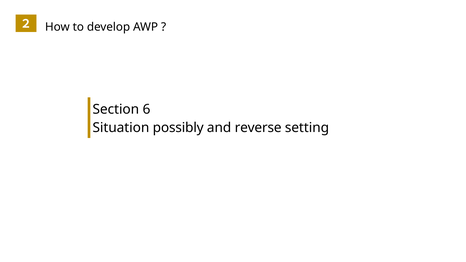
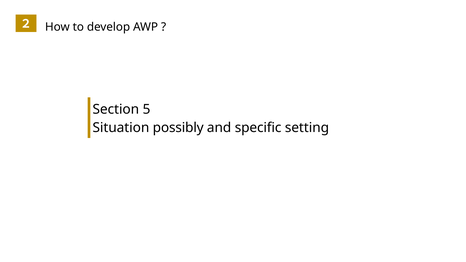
6: 6 -> 5
reverse: reverse -> specific
